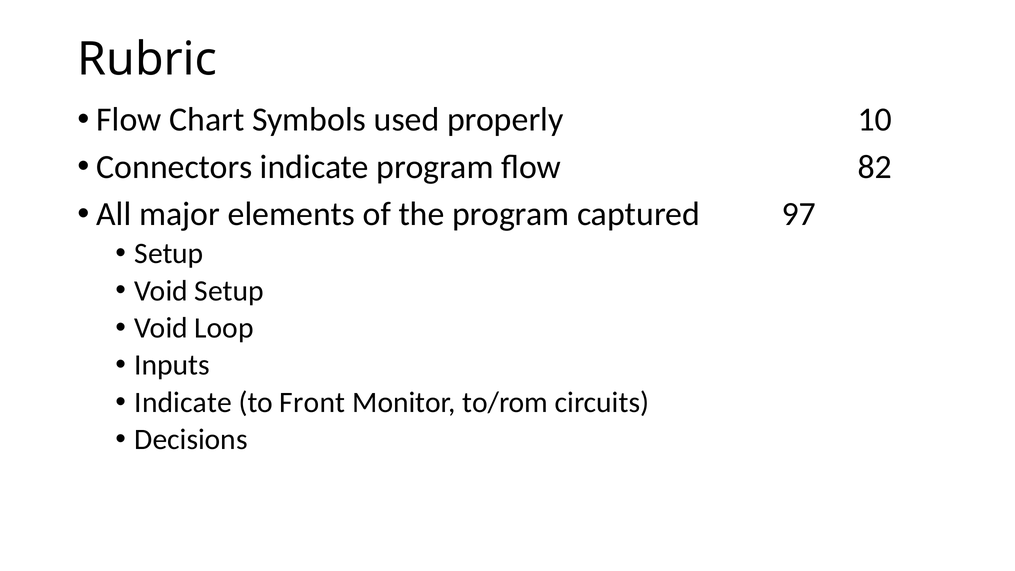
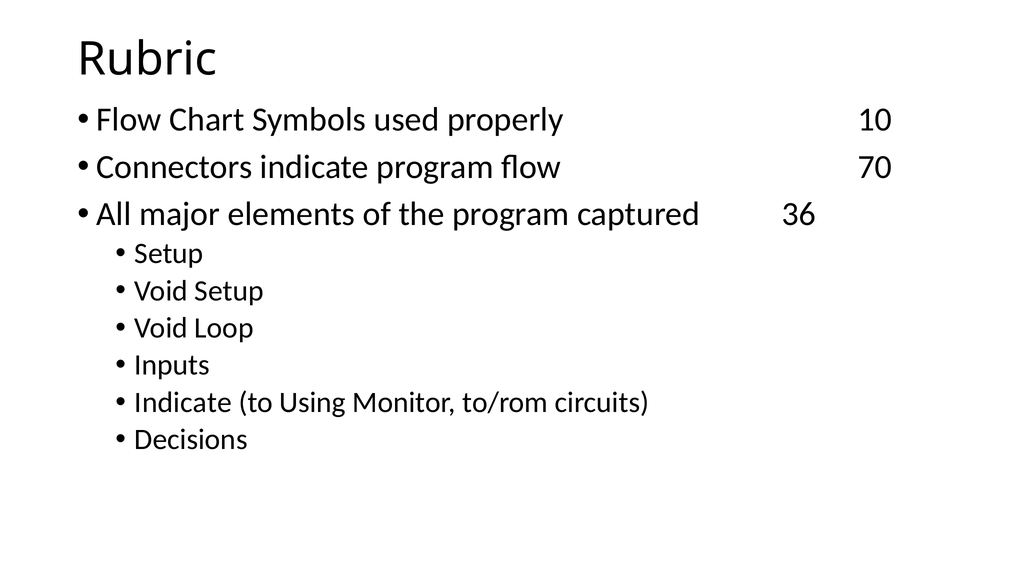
82: 82 -> 70
97: 97 -> 36
Front: Front -> Using
